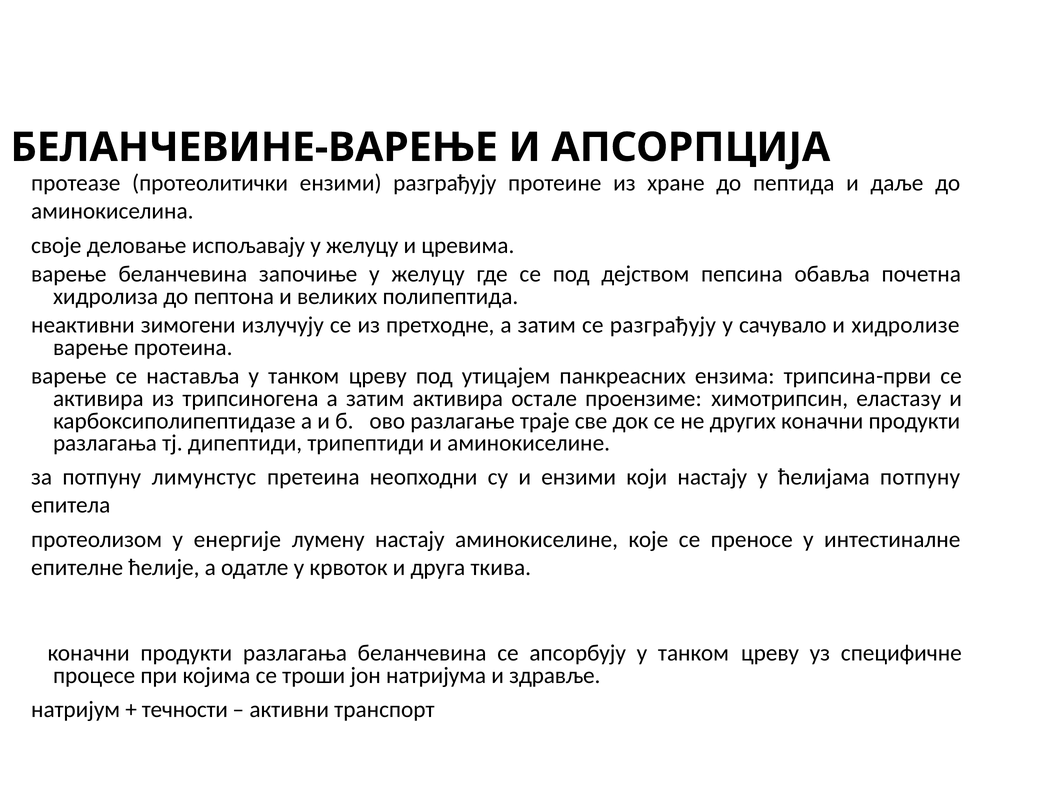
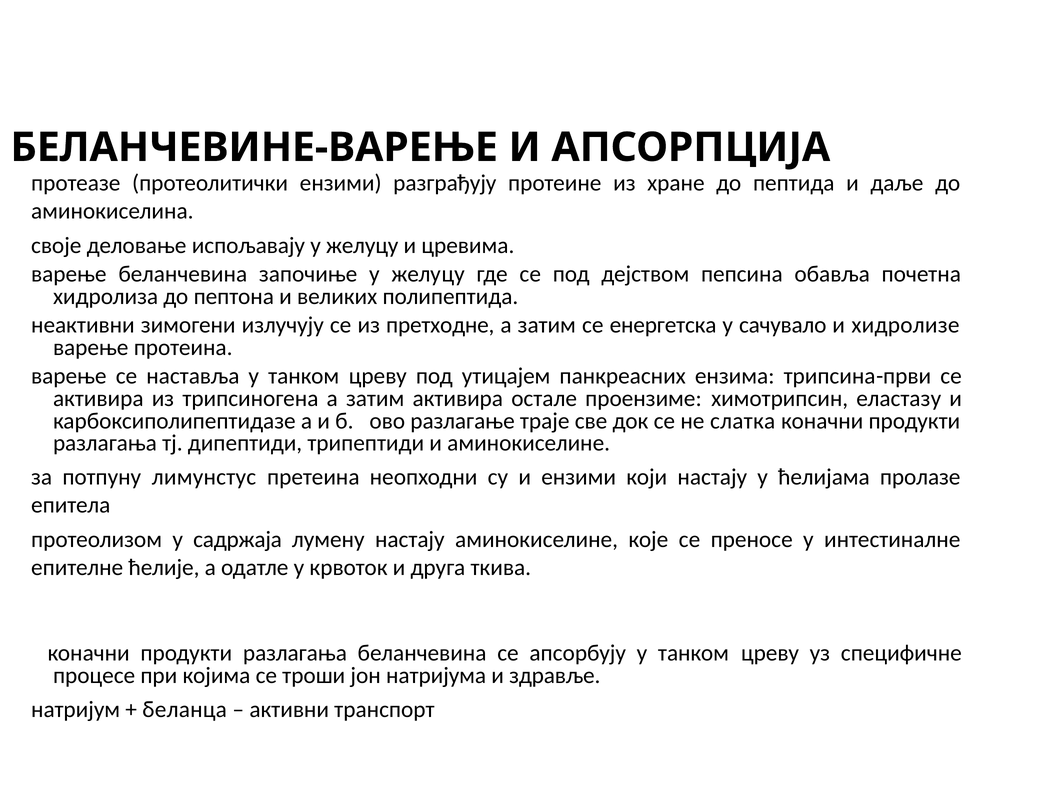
се разграђују: разграђују -> енергетска
других: других -> слатка
ћелијама потпуну: потпуну -> пролазе
енергије: енергије -> садржаја
течности: течности -> беланца
